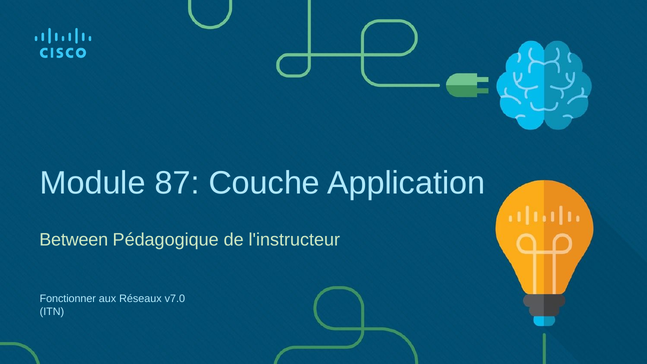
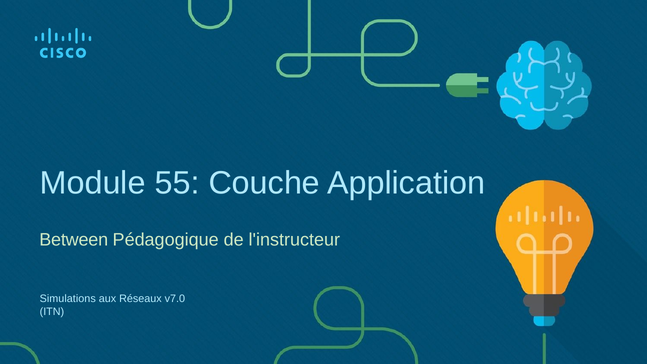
87: 87 -> 55
Fonctionner: Fonctionner -> Simulations
